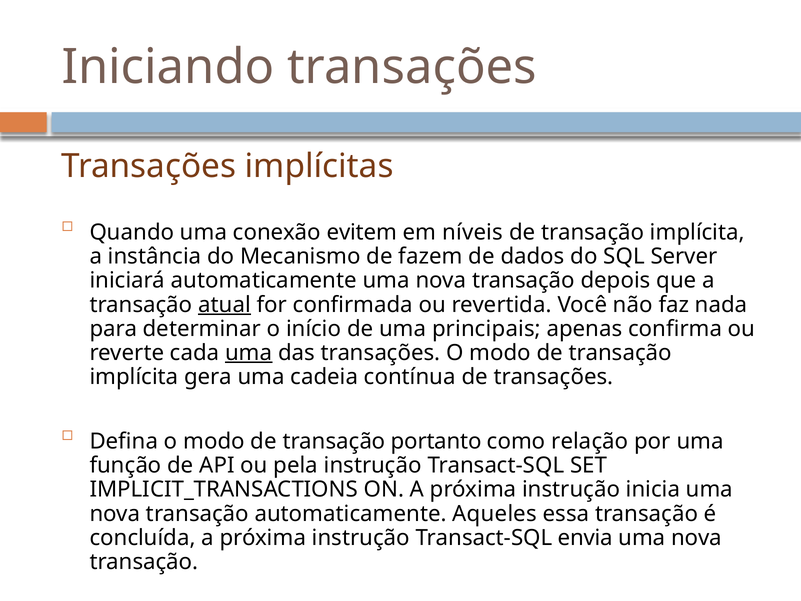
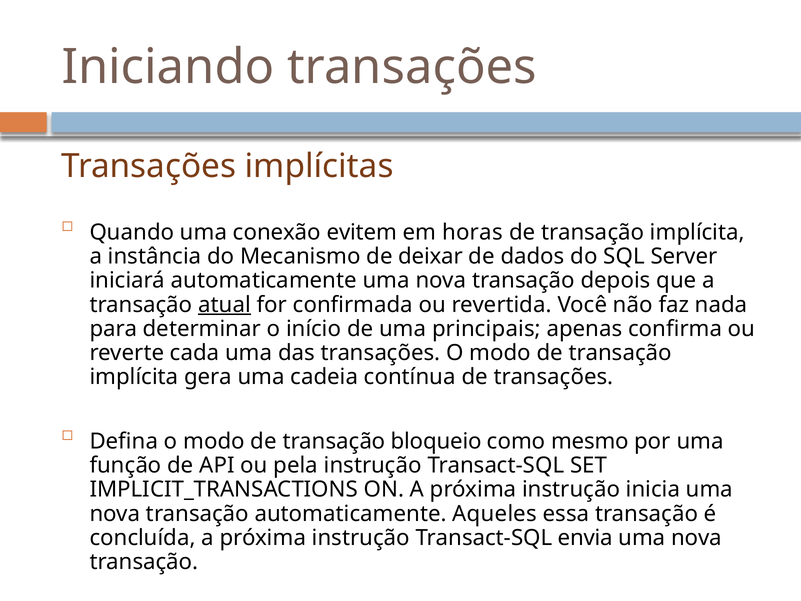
níveis: níveis -> horas
fazem: fazem -> deixar
uma at (249, 353) underline: present -> none
portanto: portanto -> bloqueio
relação: relação -> mesmo
